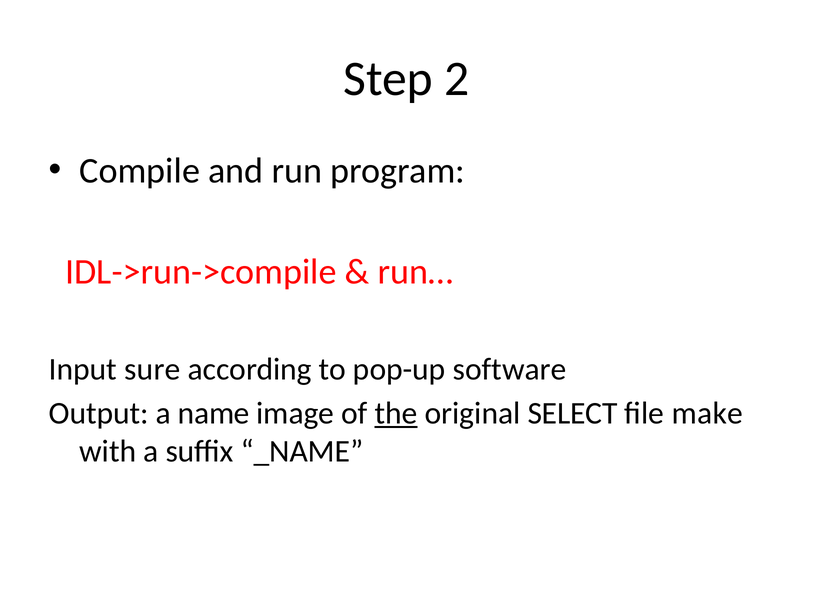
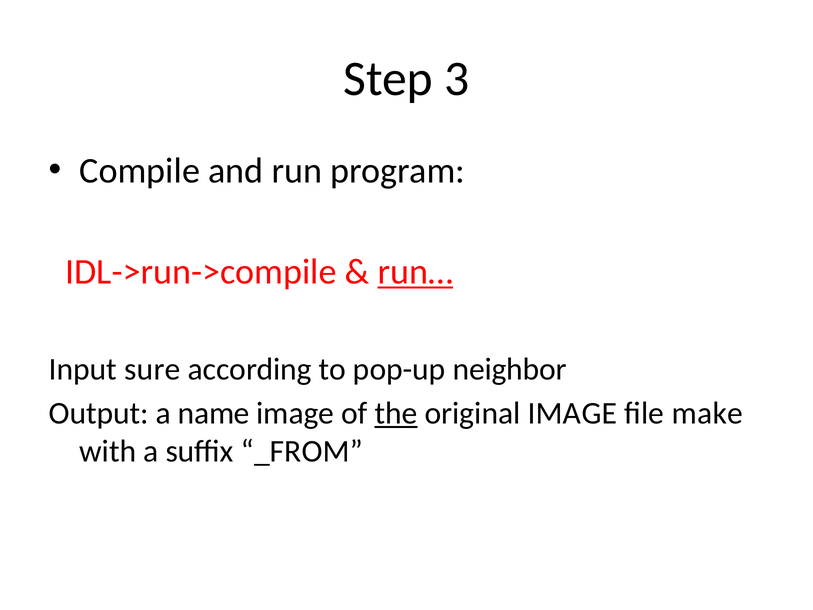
2: 2 -> 3
run… underline: none -> present
software: software -> neighbor
original SELECT: SELECT -> IMAGE
_NAME: _NAME -> _FROM
